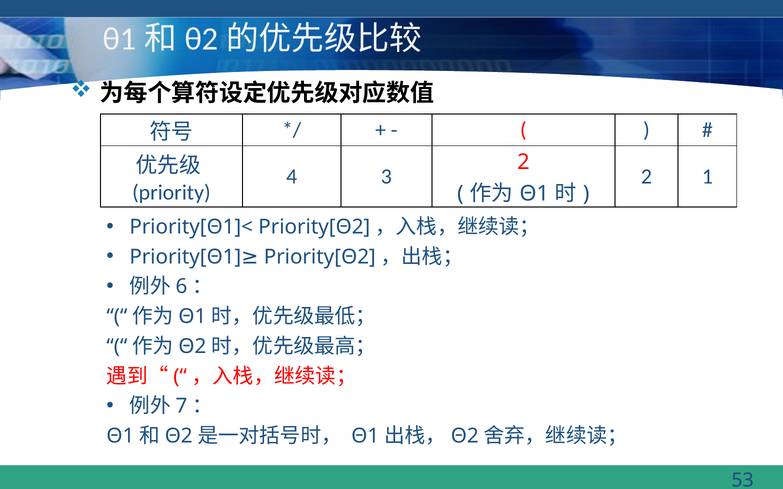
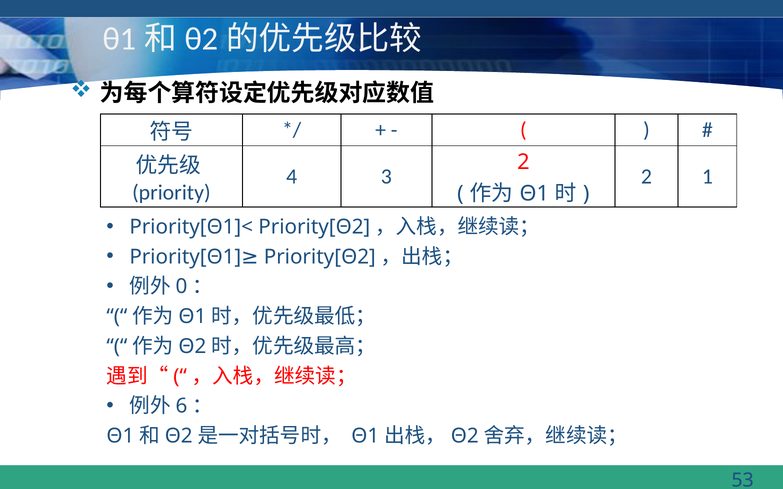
6: 6 -> 0
7: 7 -> 6
